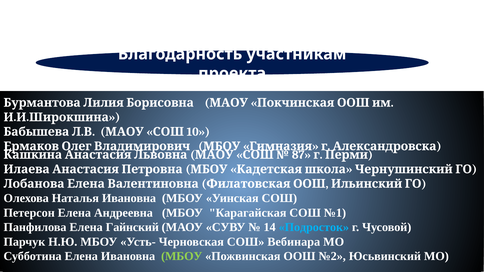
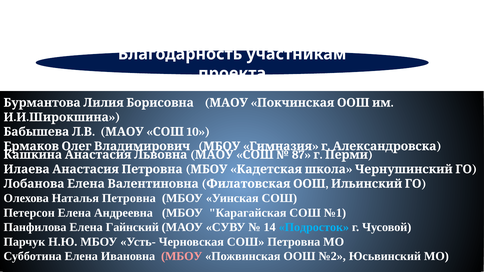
Наталья Ивановна: Ивановна -> Петровна
СОШ Вебинара: Вебинара -> Петровна
МБОУ at (182, 256) colour: light green -> pink
